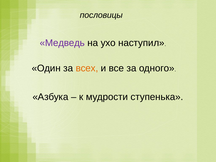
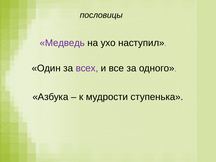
всех colour: orange -> purple
